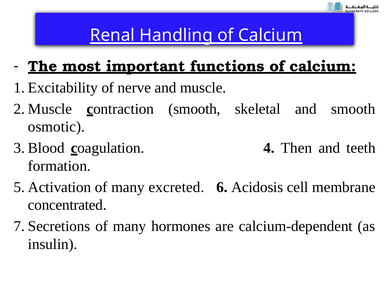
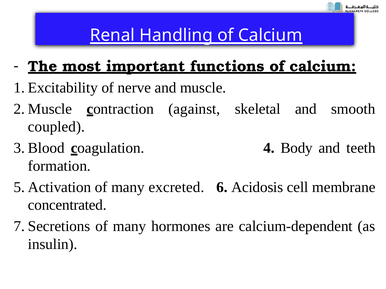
contraction smooth: smooth -> against
osmotic: osmotic -> coupled
Then: Then -> Body
